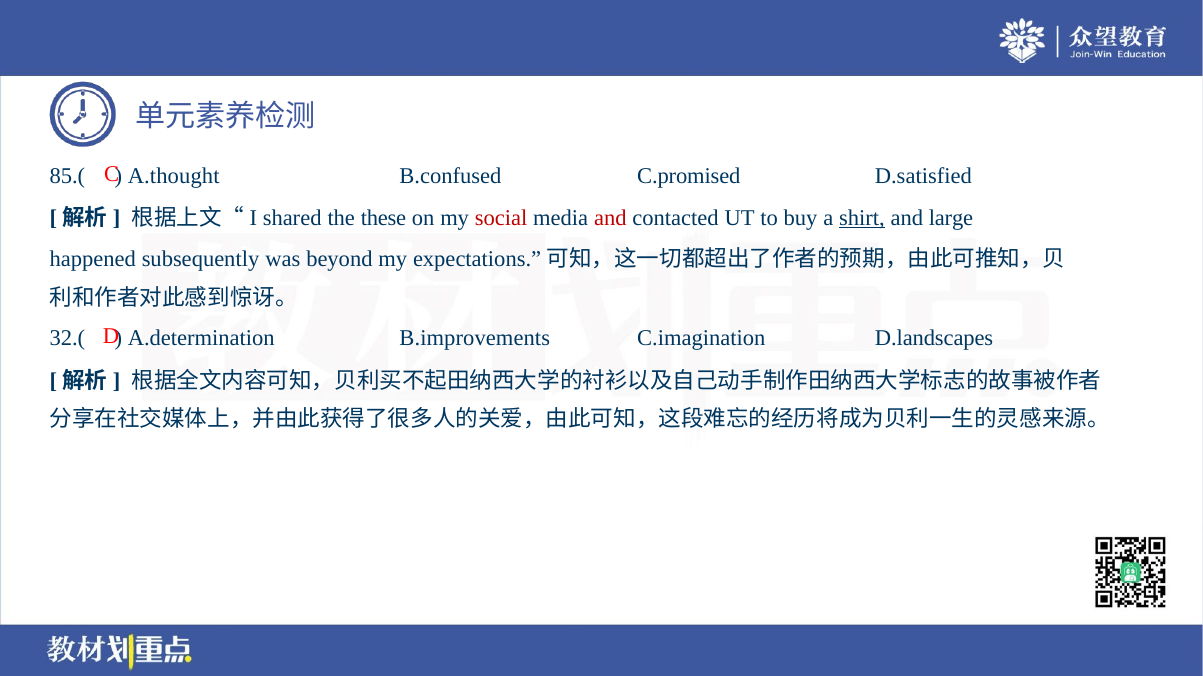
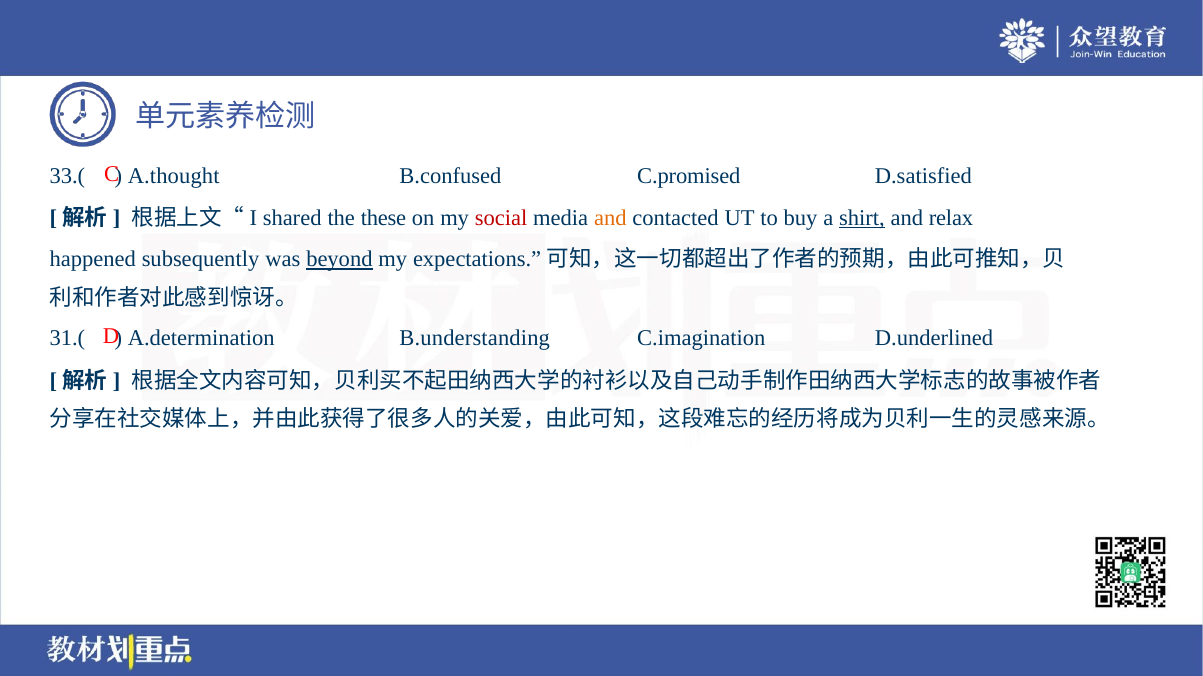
85.(: 85.( -> 33.(
and at (610, 218) colour: red -> orange
large: large -> relax
beyond underline: none -> present
32.(: 32.( -> 31.(
B.improvements: B.improvements -> B.understanding
D.landscapes: D.landscapes -> D.underlined
